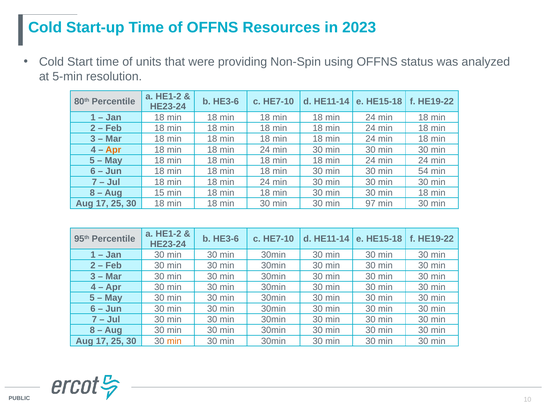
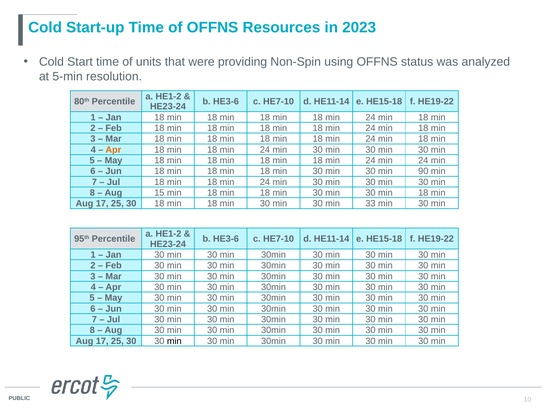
54: 54 -> 90
97: 97 -> 33
min at (174, 341) colour: orange -> black
